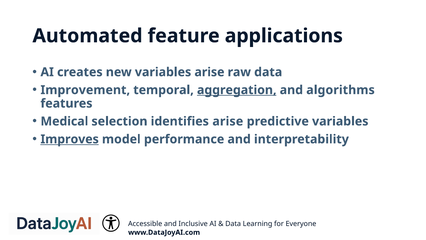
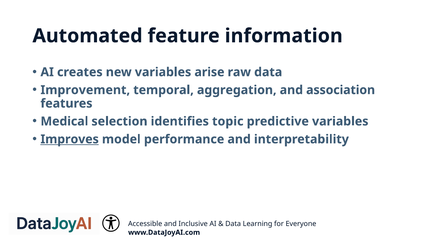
applications: applications -> information
aggregation underline: present -> none
algorithms: algorithms -> association
identifies arise: arise -> topic
